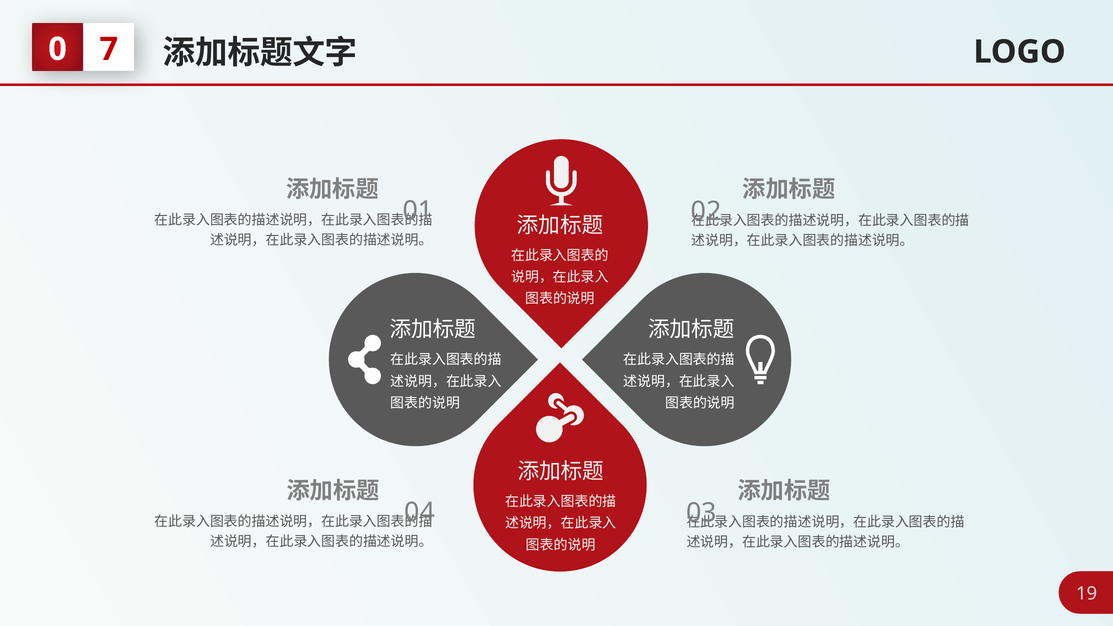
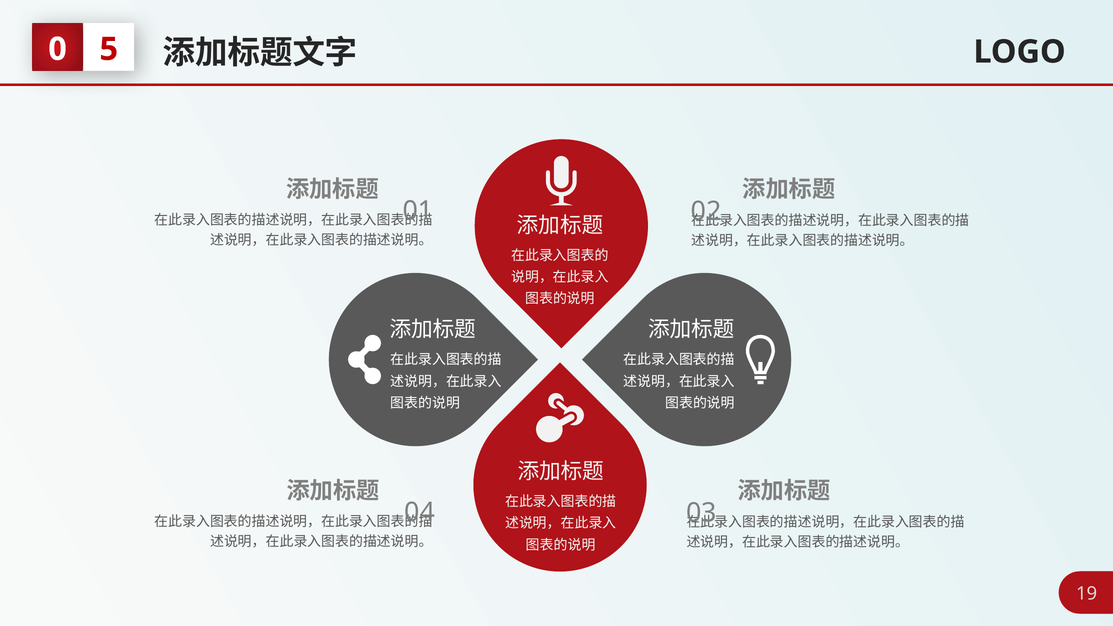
7: 7 -> 5
